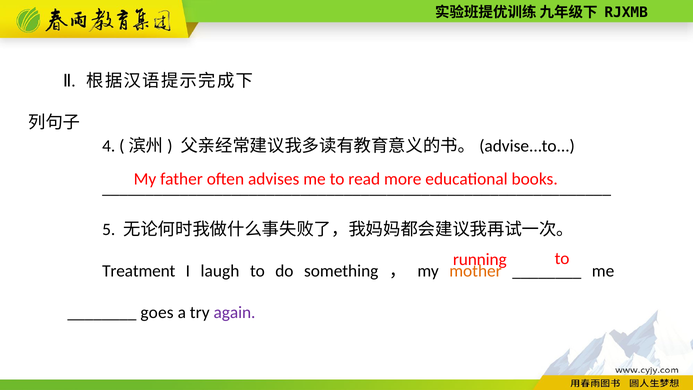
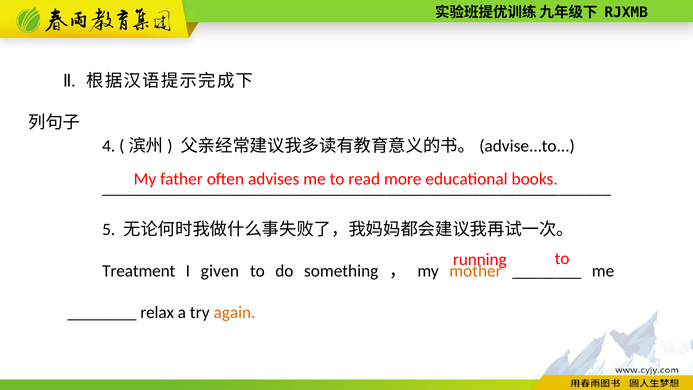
laugh: laugh -> given
goes: goes -> relax
again colour: purple -> orange
